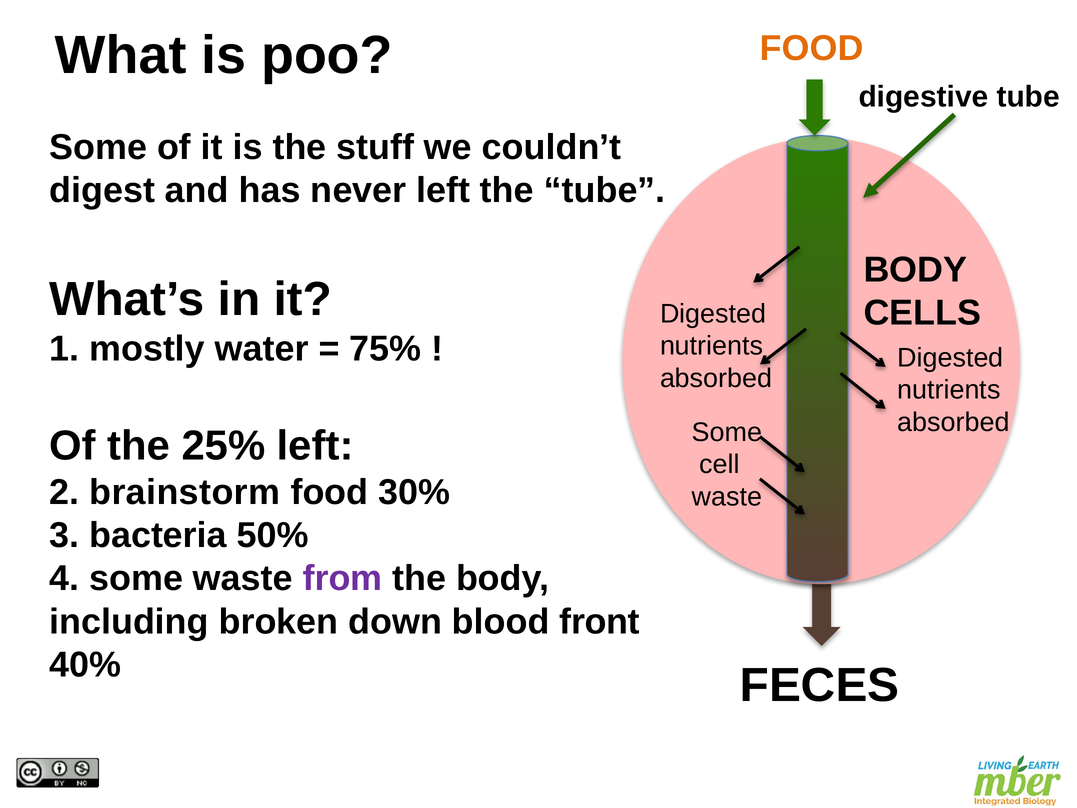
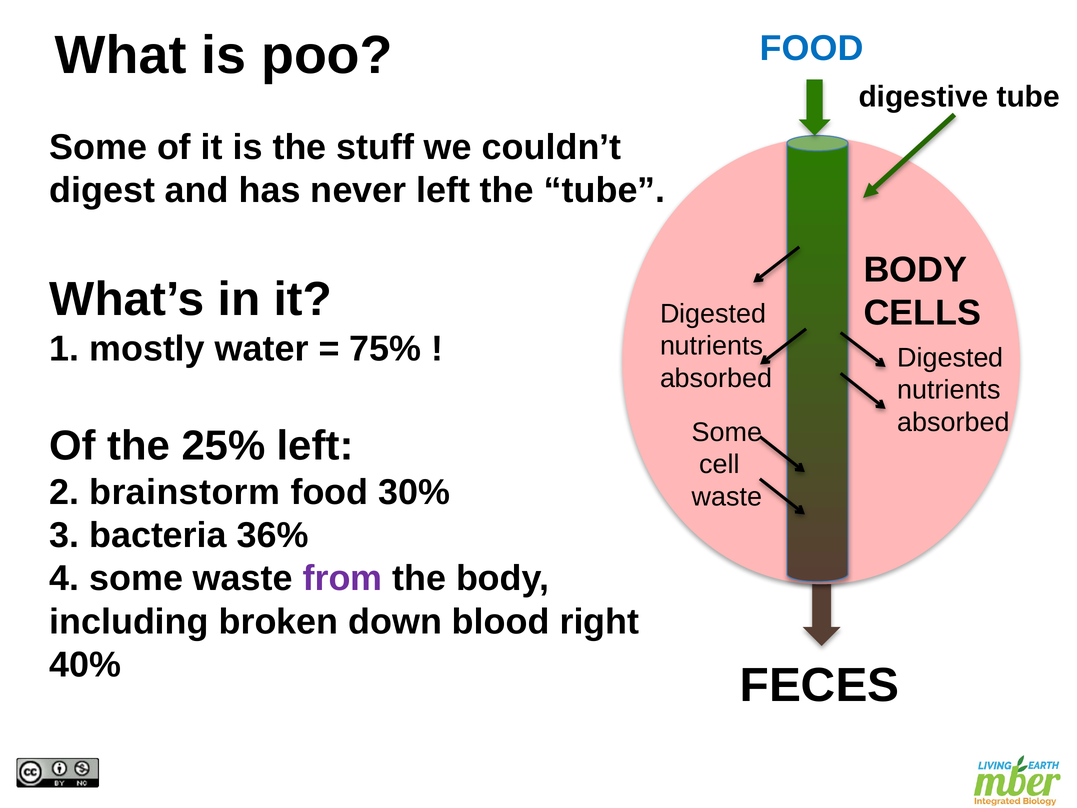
FOOD at (812, 48) colour: orange -> blue
50%: 50% -> 36%
front: front -> right
